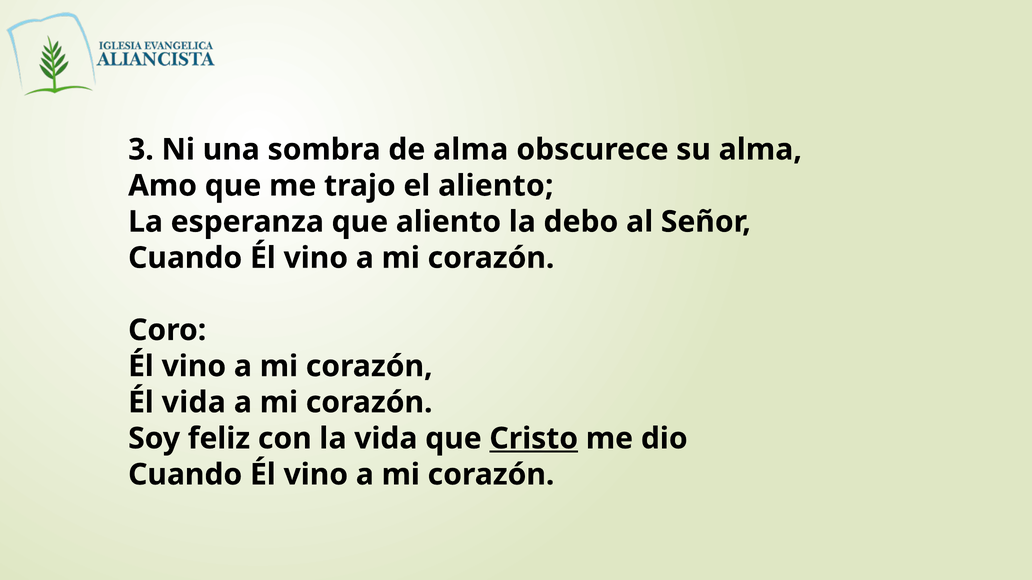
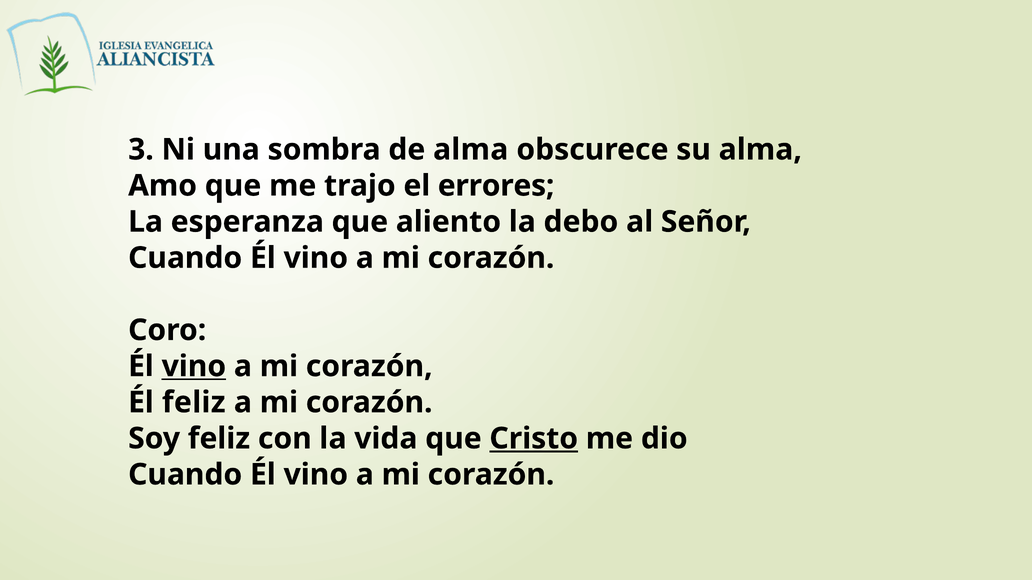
el aliento: aliento -> errores
vino at (194, 367) underline: none -> present
Él vida: vida -> feliz
